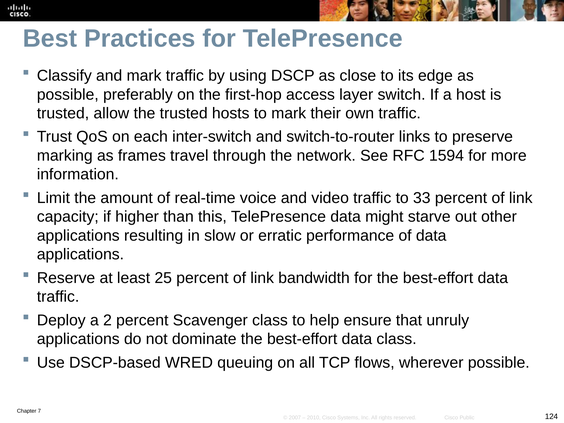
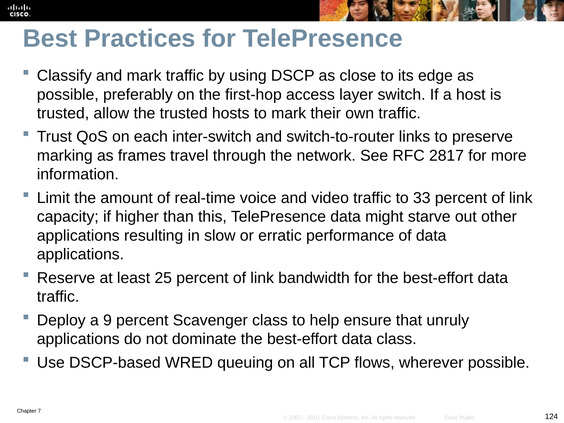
1594: 1594 -> 2817
2: 2 -> 9
